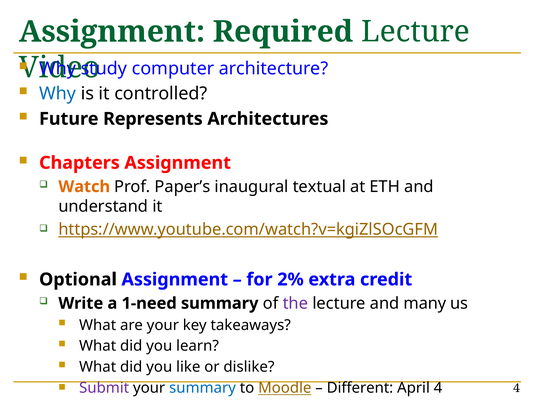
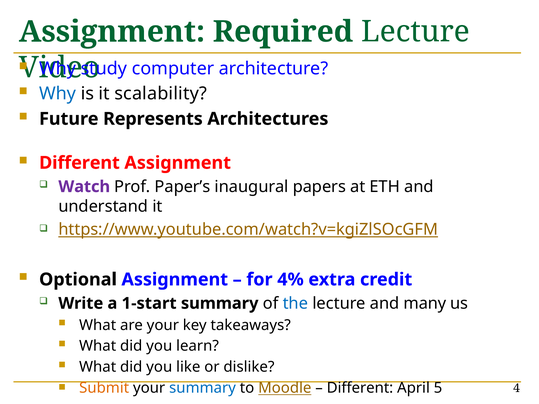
controlled: controlled -> scalability
Chapters at (79, 163): Chapters -> Different
Watch colour: orange -> purple
textual: textual -> papers
2%: 2% -> 4%
1-need: 1-need -> 1-start
the colour: purple -> blue
Submit colour: purple -> orange
April 4: 4 -> 5
